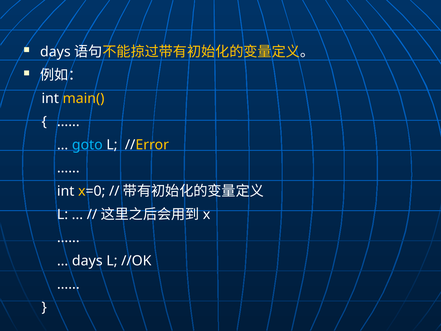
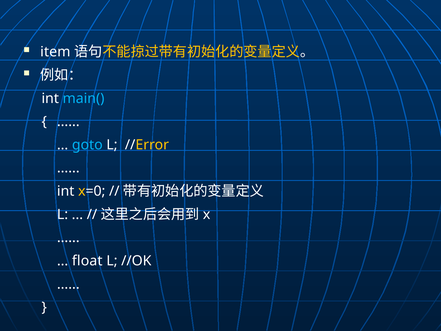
days at (55, 52): days -> item
main( colour: yellow -> light blue
days at (87, 261): days -> float
